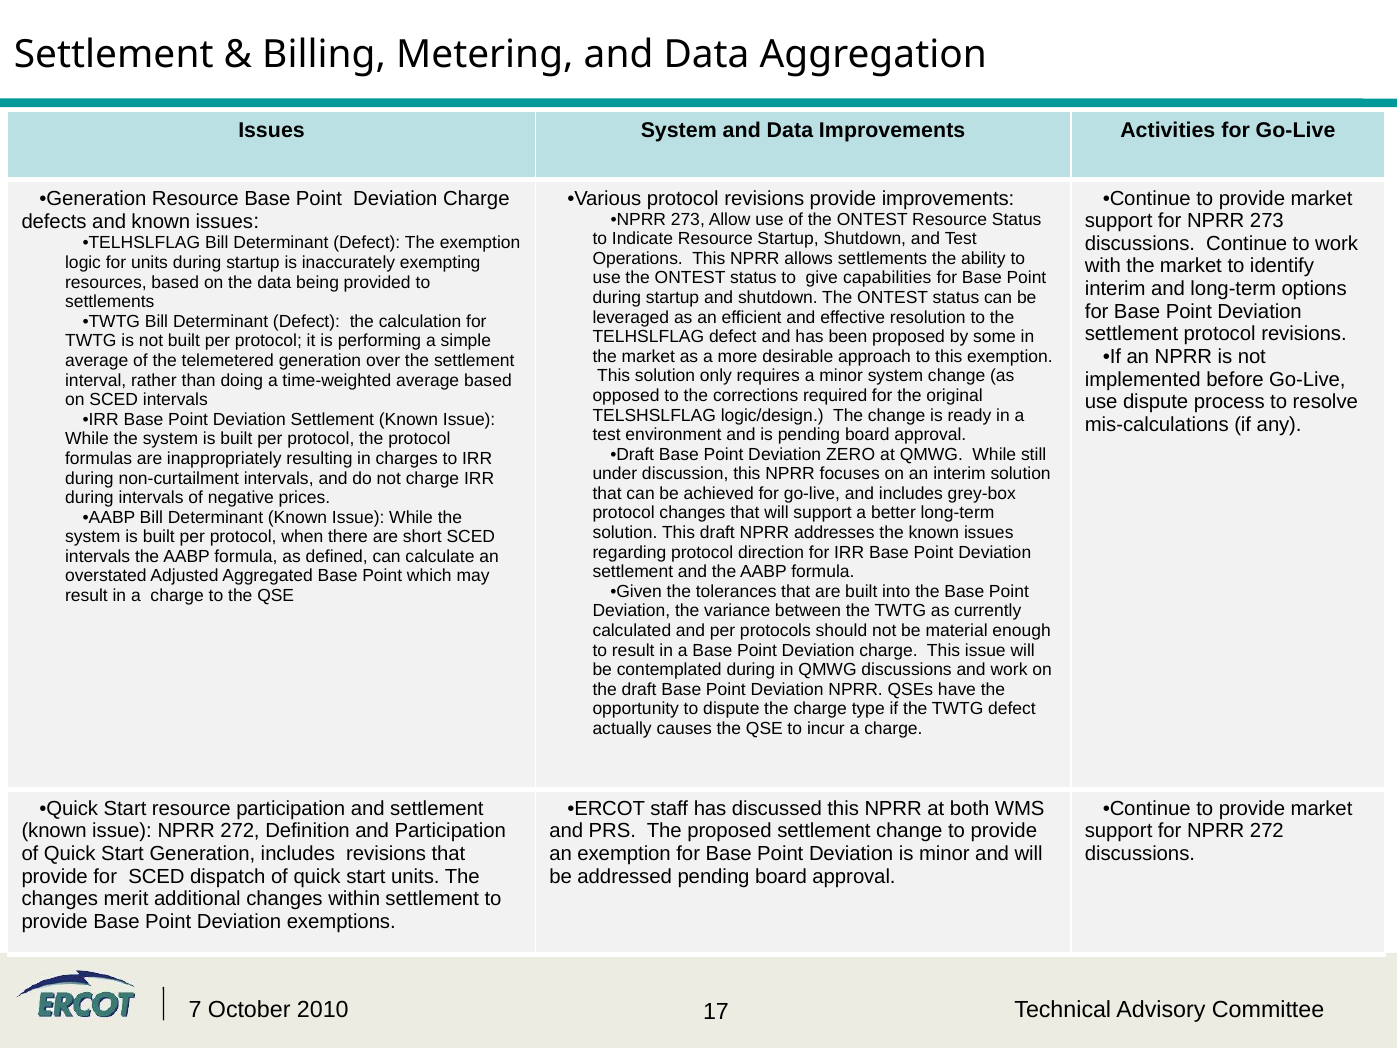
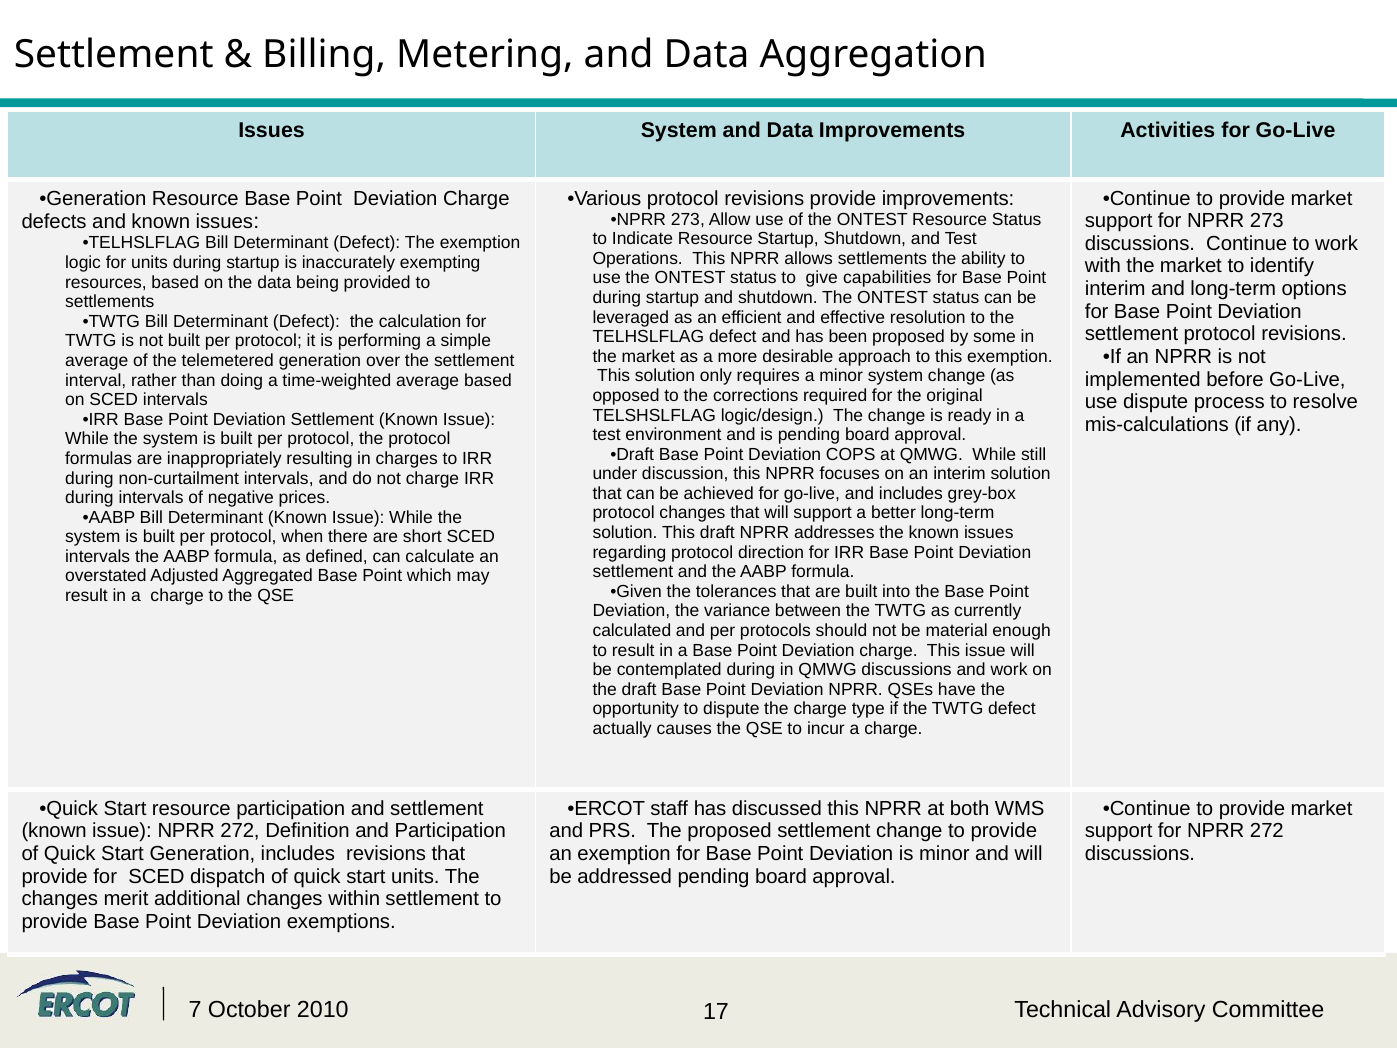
ZERO: ZERO -> COPS
